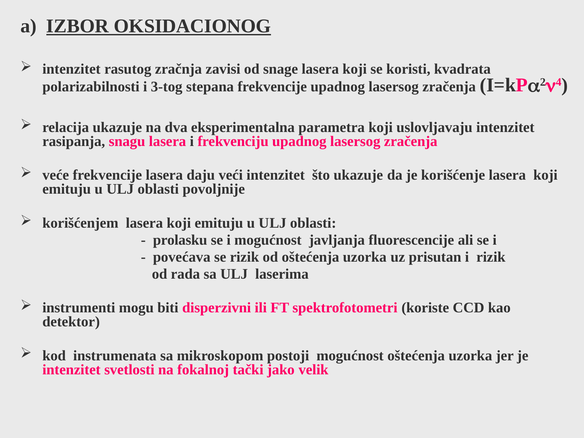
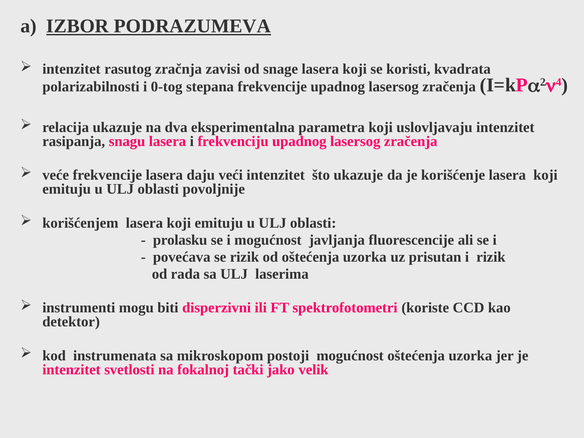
OKSIDACIONOG: OKSIDACIONOG -> PODRAZUMEVA
3-tog: 3-tog -> 0-tog
